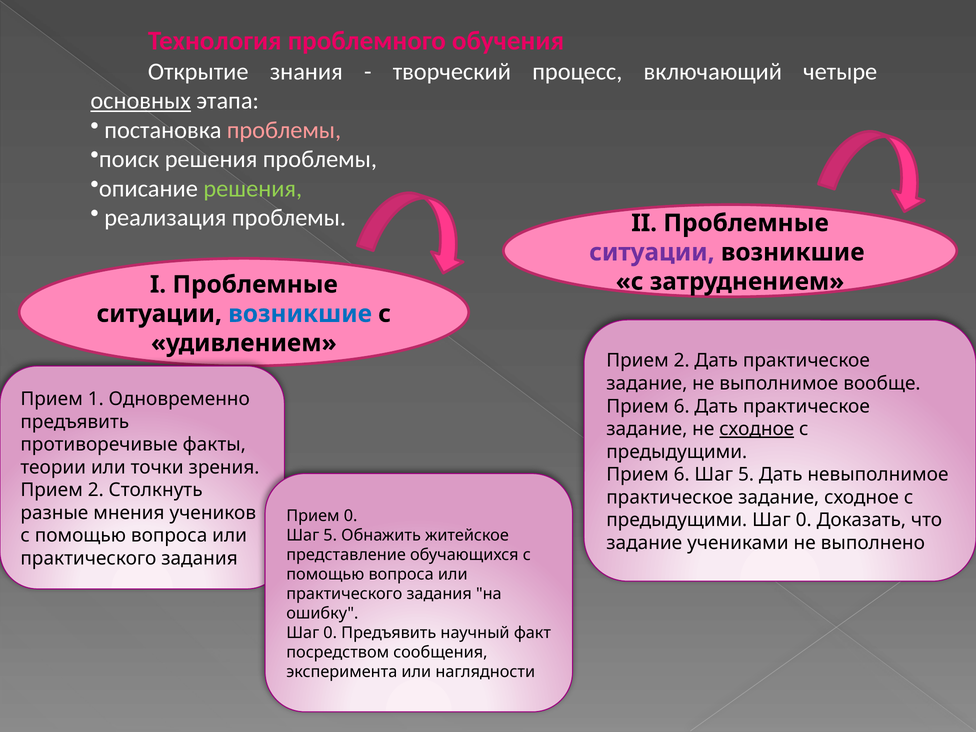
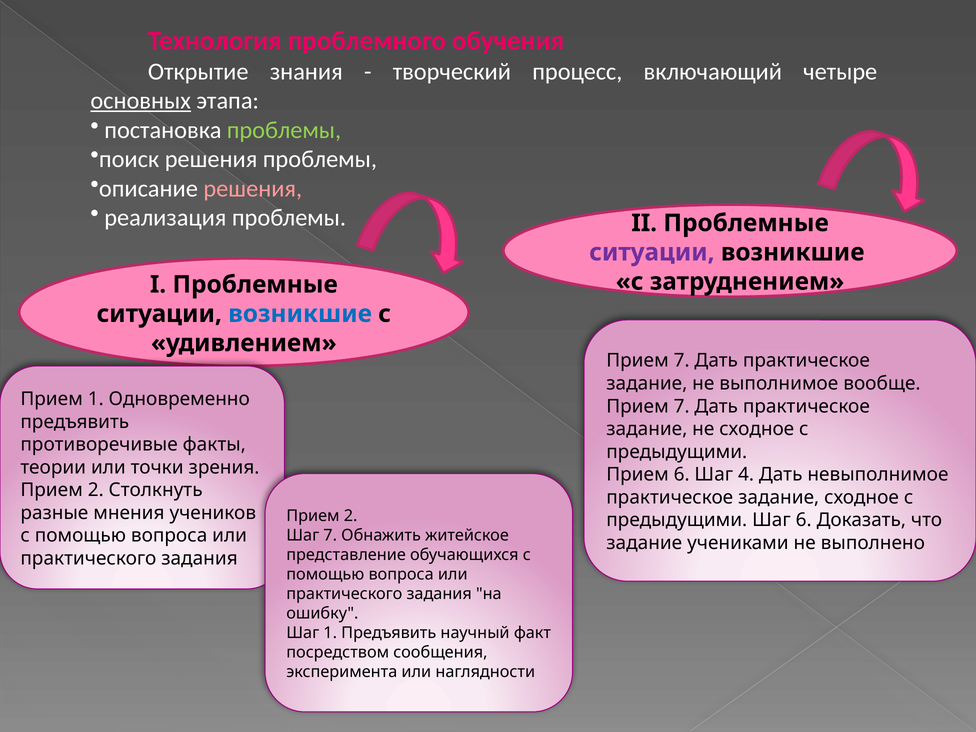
проблемы at (284, 130) colour: pink -> light green
решения at (253, 189) colour: light green -> pink
2 at (682, 361): 2 -> 7
6 at (682, 406): 6 -> 7
сходное at (757, 429) underline: present -> none
6 Шаг 5: 5 -> 4
0 at (351, 516): 0 -> 2
предыдущими Шаг 0: 0 -> 6
5 at (330, 535): 5 -> 7
0 at (330, 633): 0 -> 1
